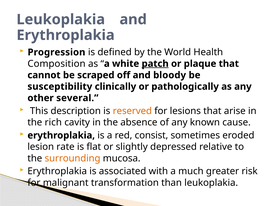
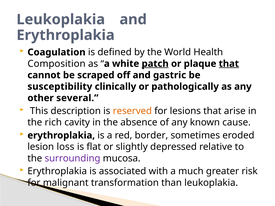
Progression: Progression -> Coagulation
that at (229, 64) underline: none -> present
bloody: bloody -> gastric
consist: consist -> border
rate: rate -> loss
surrounding colour: orange -> purple
